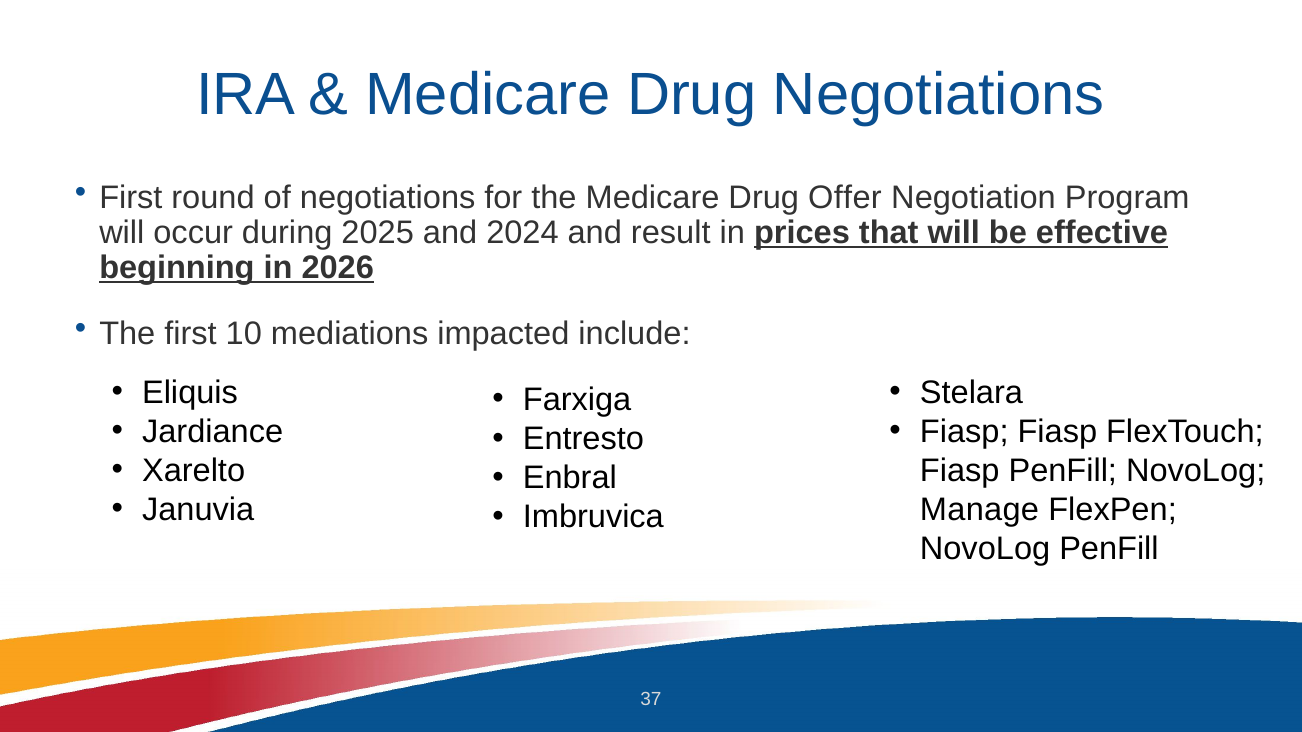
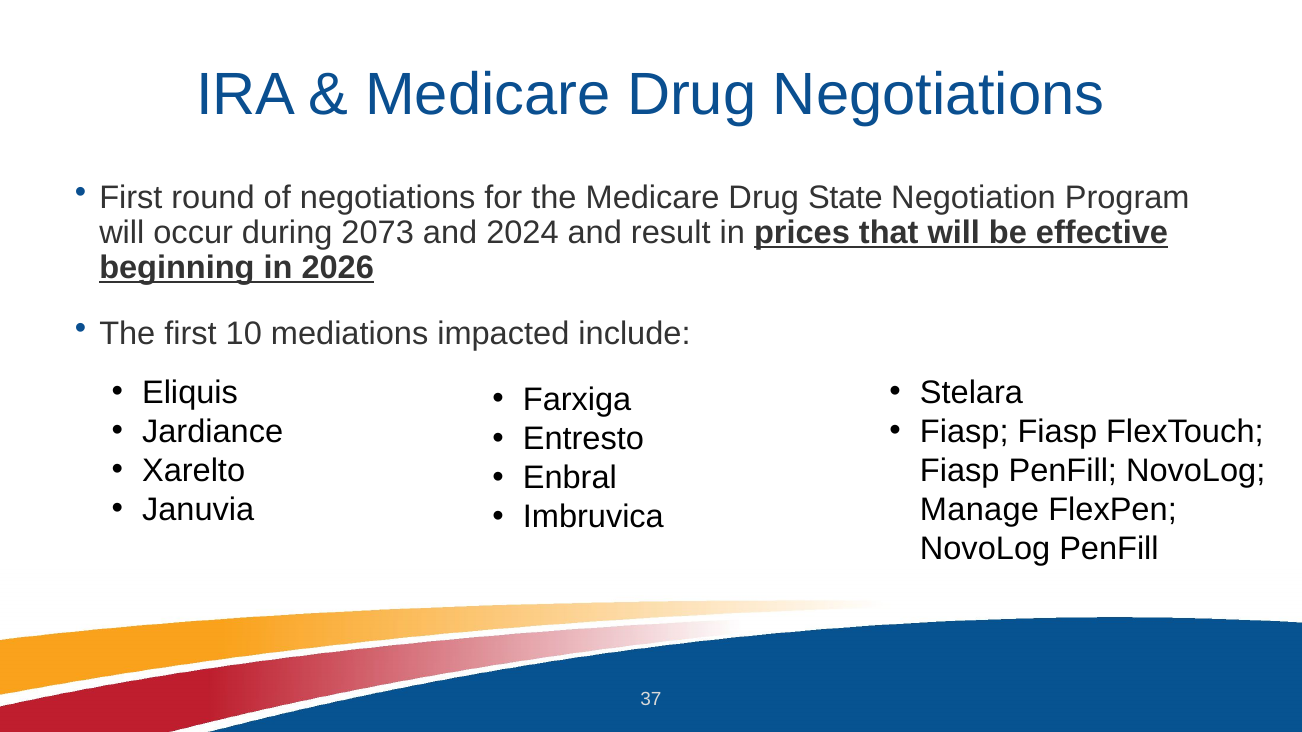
Offer: Offer -> State
2025: 2025 -> 2073
